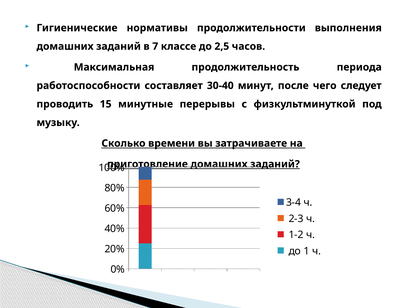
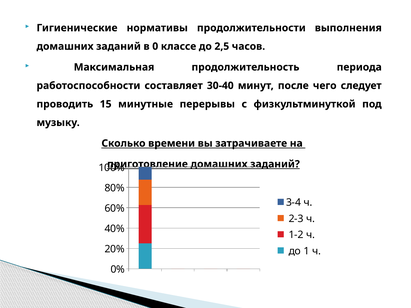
7: 7 -> 0
